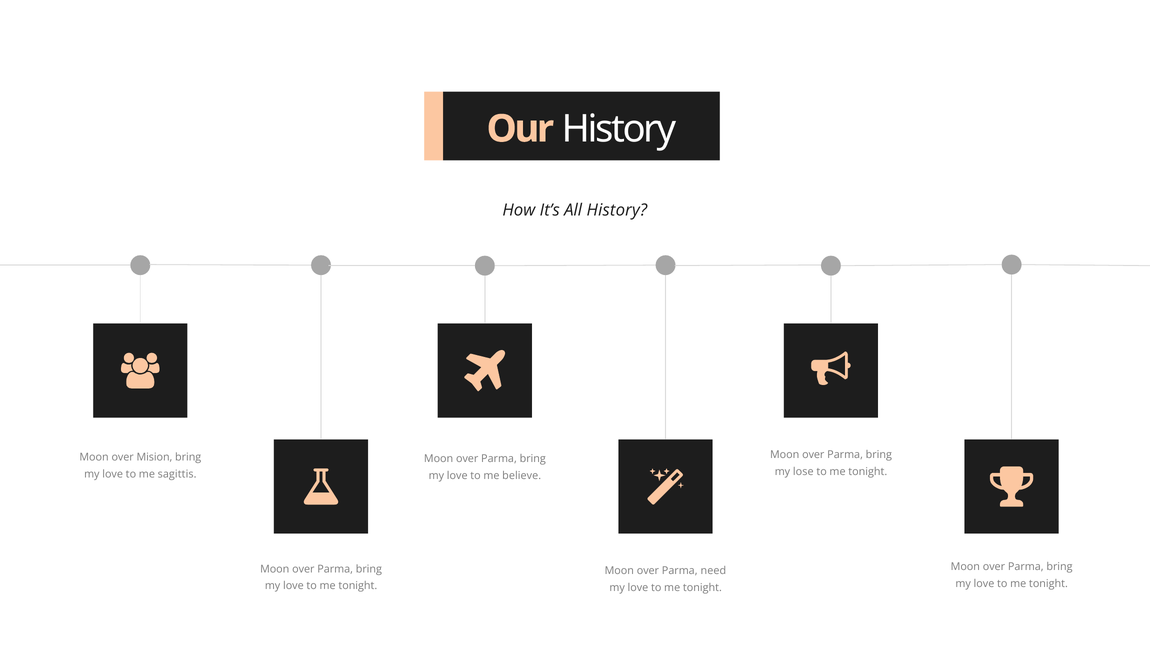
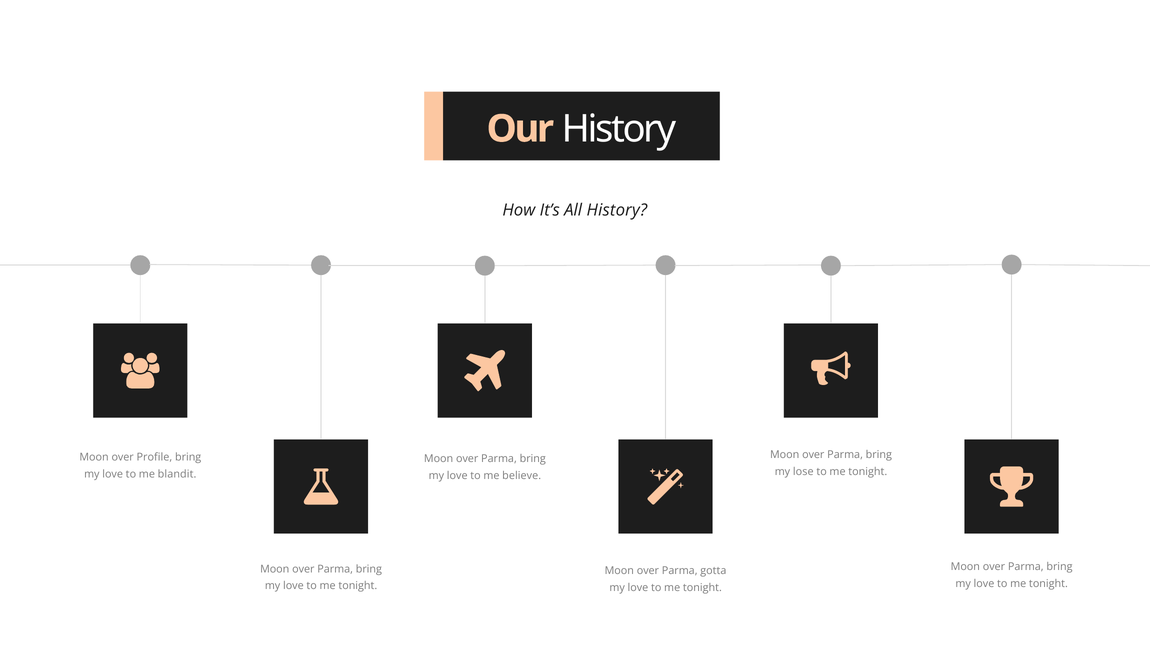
Mision: Mision -> Profile
sagittis: sagittis -> blandit
need: need -> gotta
